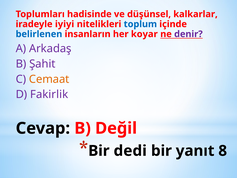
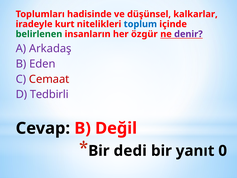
iyiyi: iyiyi -> kurt
belirlenen colour: blue -> green
koyar: koyar -> özgür
Şahit: Şahit -> Eden
Cemaat colour: orange -> red
Fakirlik: Fakirlik -> Tedbirli
8: 8 -> 0
